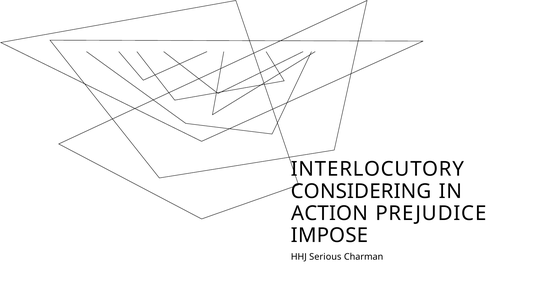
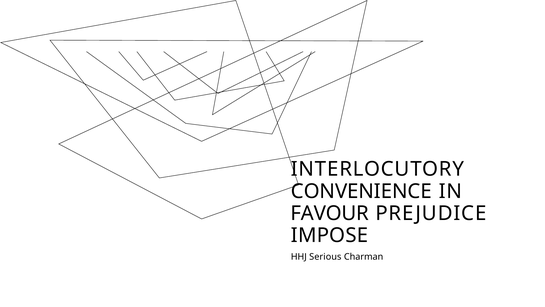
CONSIDERING: CONSIDERING -> CONVENIENCE
ACTION: ACTION -> FAVOUR
